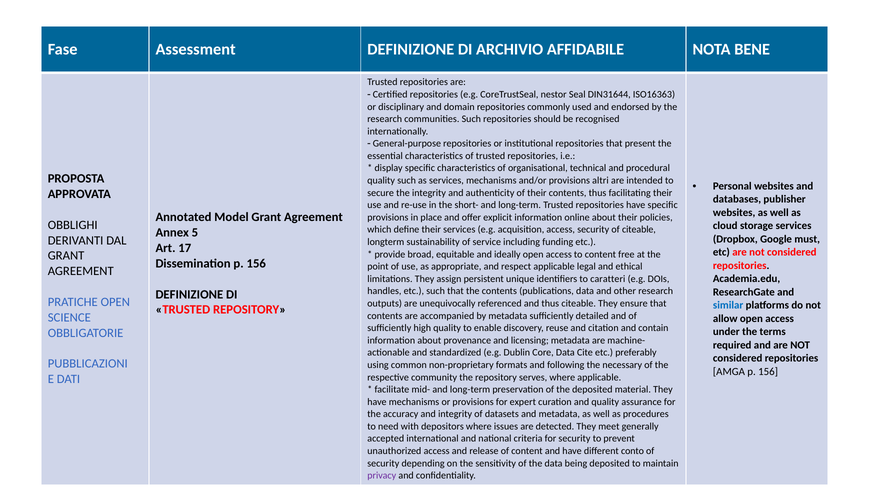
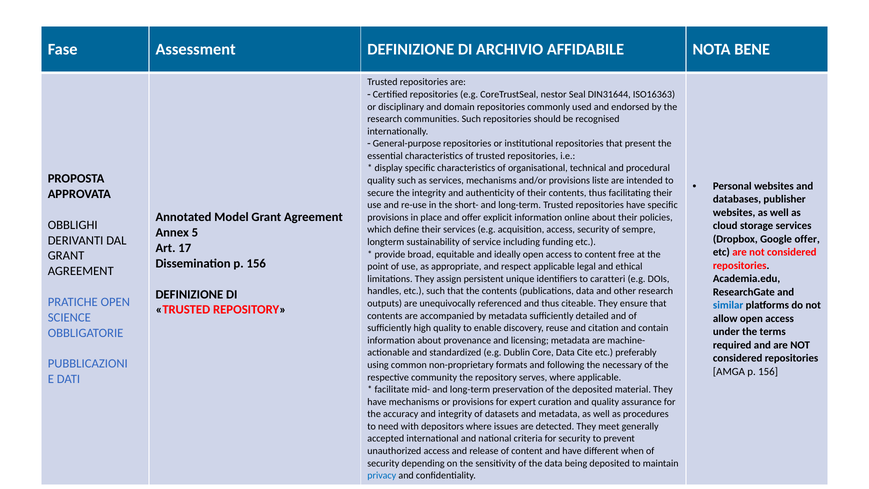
altri: altri -> liste
of citeable: citeable -> sempre
Google must: must -> offer
conto: conto -> when
privacy colour: purple -> blue
